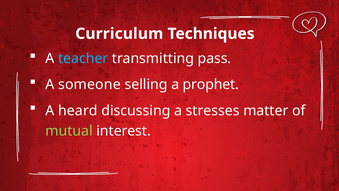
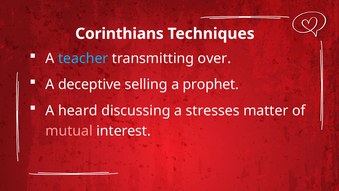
Curriculum: Curriculum -> Corinthians
pass: pass -> over
someone: someone -> deceptive
mutual colour: light green -> pink
